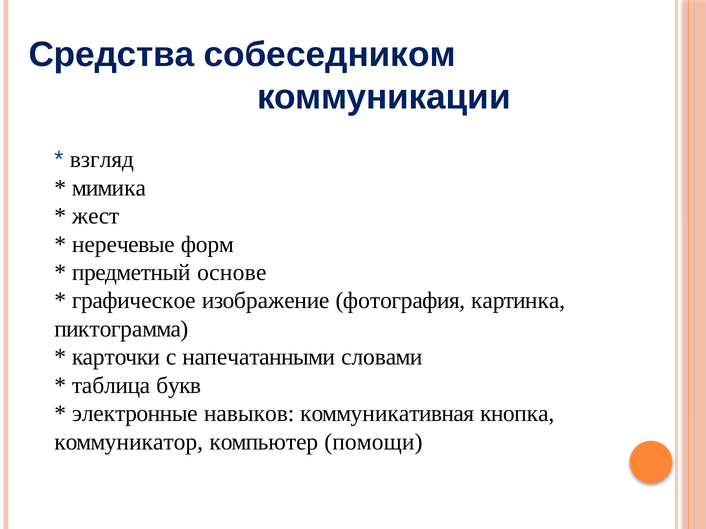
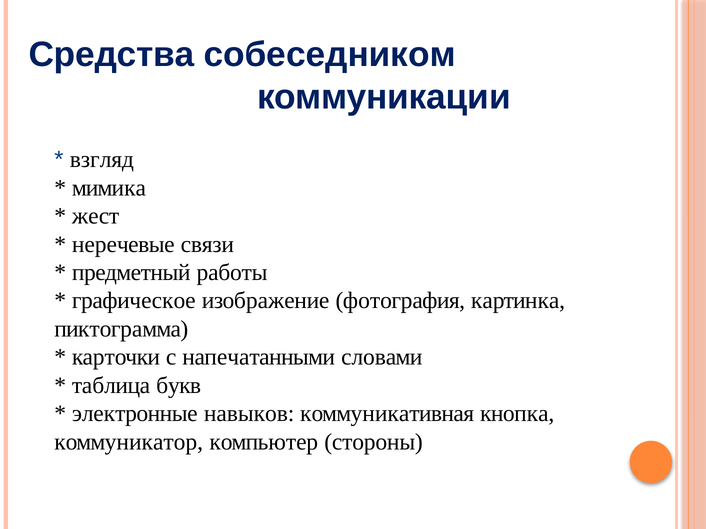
форм: форм -> связи
основе: основе -> работы
помощи: помощи -> стороны
